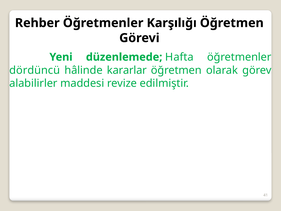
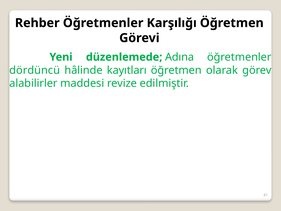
Hafta: Hafta -> Adına
kararlar: kararlar -> kayıtları
